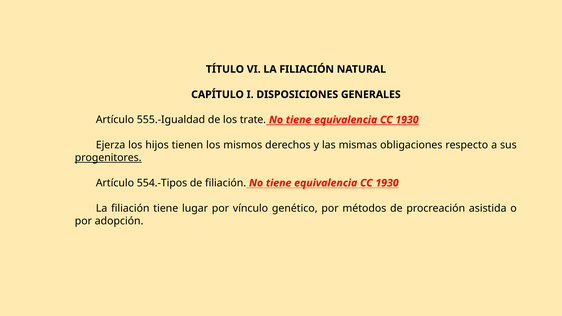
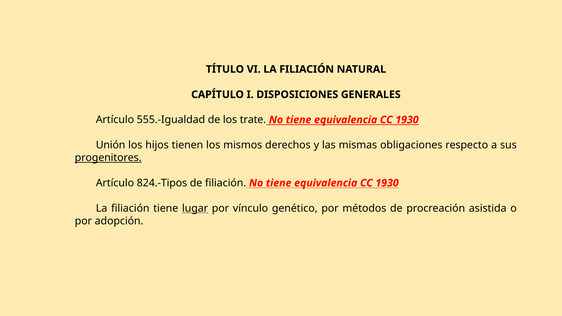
Ejerza: Ejerza -> Unión
554.-Tipos: 554.-Tipos -> 824.-Tipos
lugar underline: none -> present
